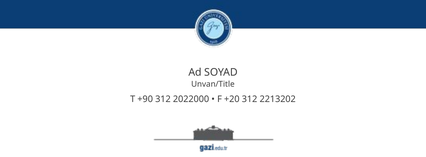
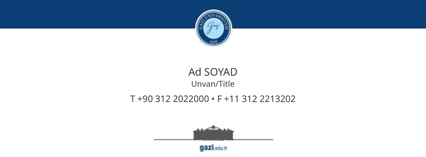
+20: +20 -> +11
